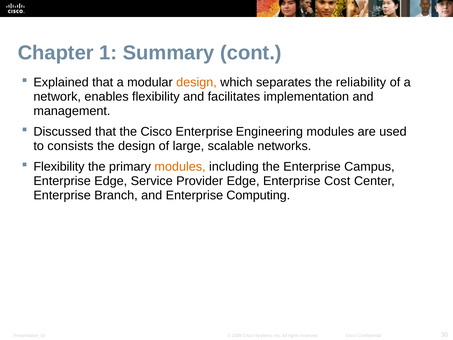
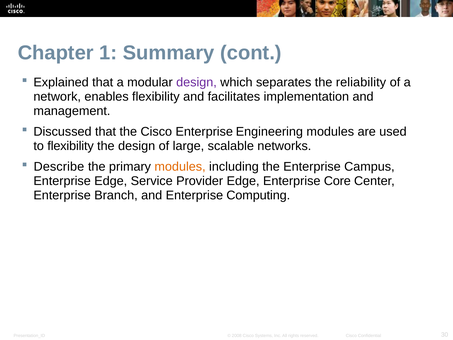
design at (197, 82) colour: orange -> purple
to consists: consists -> flexibility
Flexibility at (59, 167): Flexibility -> Describe
Cost: Cost -> Core
